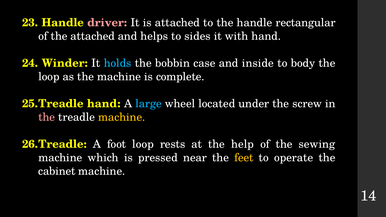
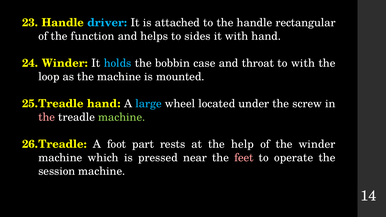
driver colour: pink -> light blue
the attached: attached -> function
inside: inside -> throat
to body: body -> with
complete: complete -> mounted
machine at (122, 117) colour: yellow -> light green
foot loop: loop -> part
the sewing: sewing -> winder
feet colour: yellow -> pink
cabinet: cabinet -> session
